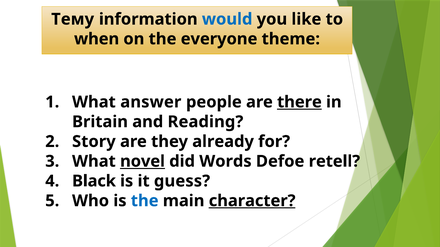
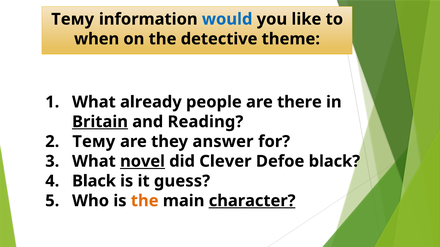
everyone: everyone -> detective
answer: answer -> already
there underline: present -> none
Britain underline: none -> present
Story at (94, 142): Story -> Тему
already: already -> answer
Words: Words -> Clever
Defoe retell: retell -> black
the at (145, 201) colour: blue -> orange
